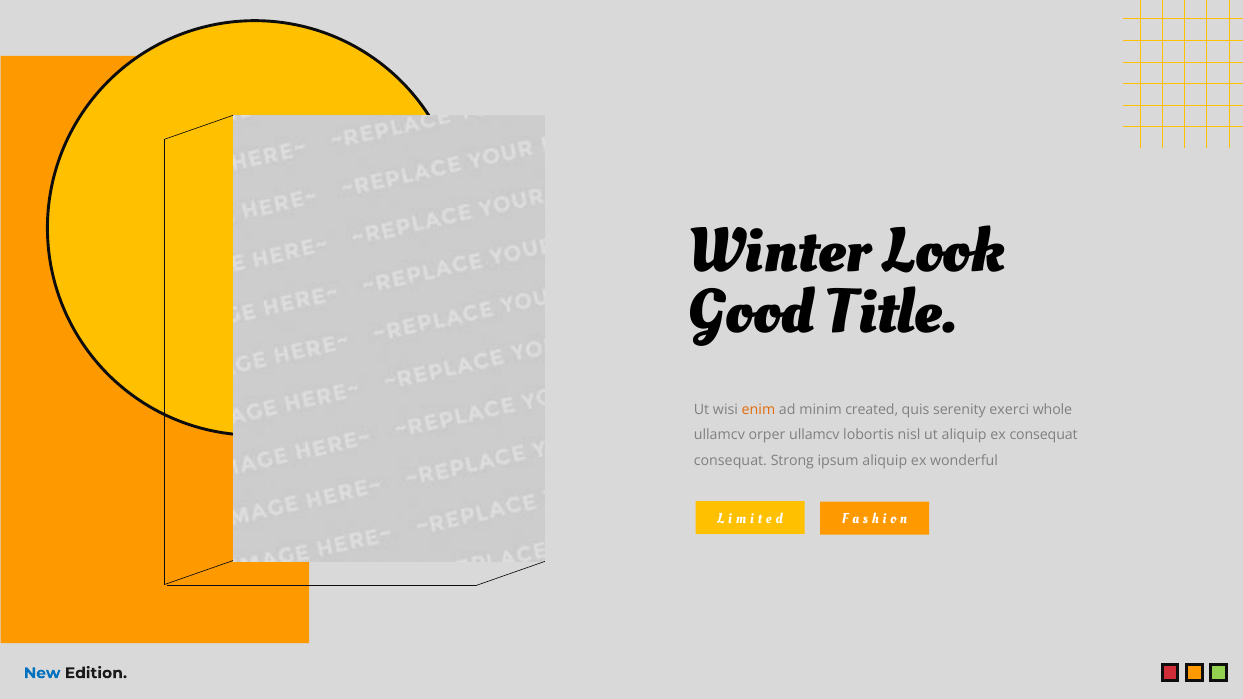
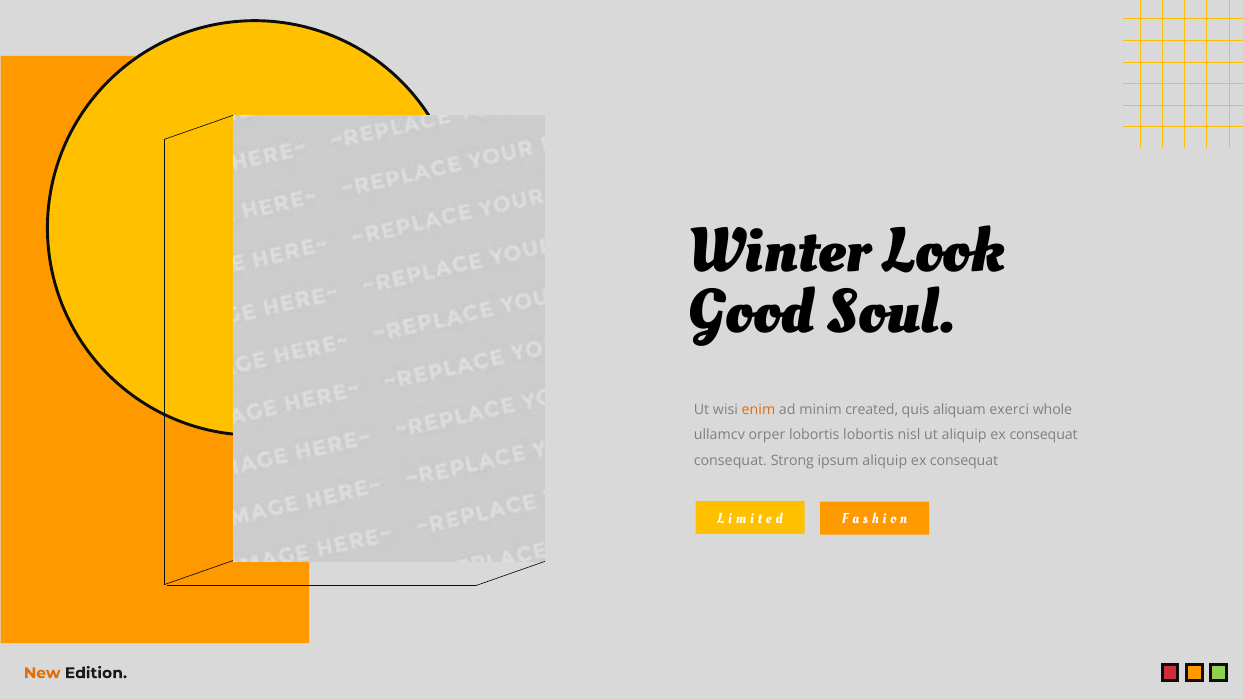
Title: Title -> Soul
serenity: serenity -> aliquam
orper ullamcv: ullamcv -> lobortis
ipsum aliquip ex wonderful: wonderful -> consequat
New colour: blue -> orange
